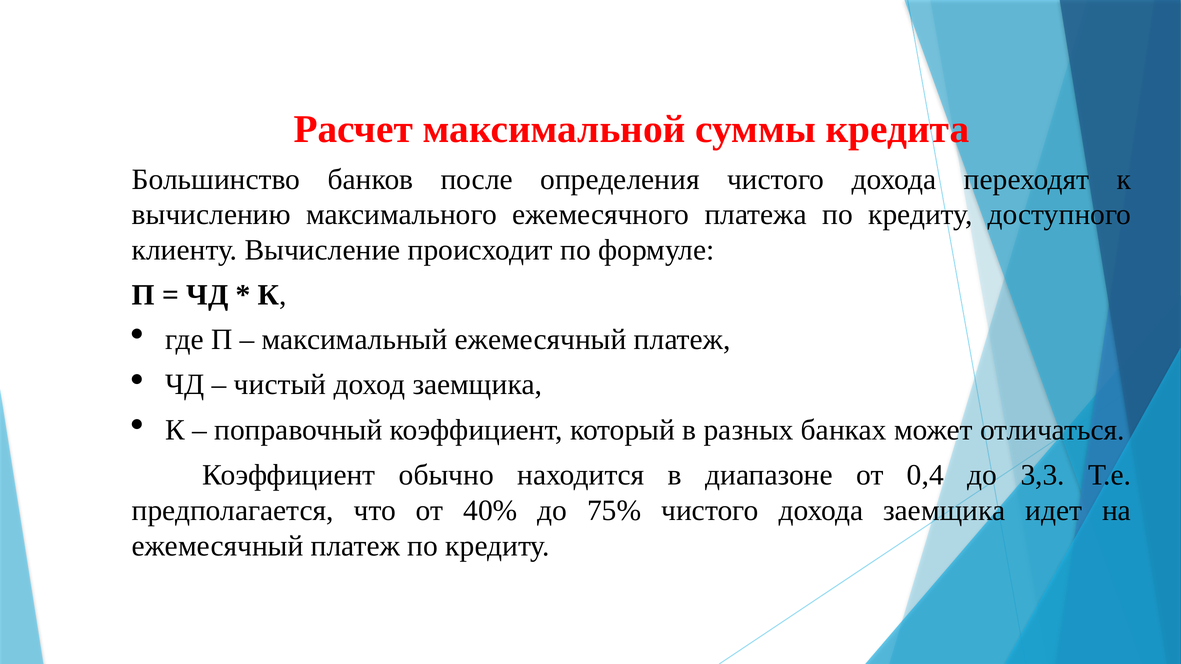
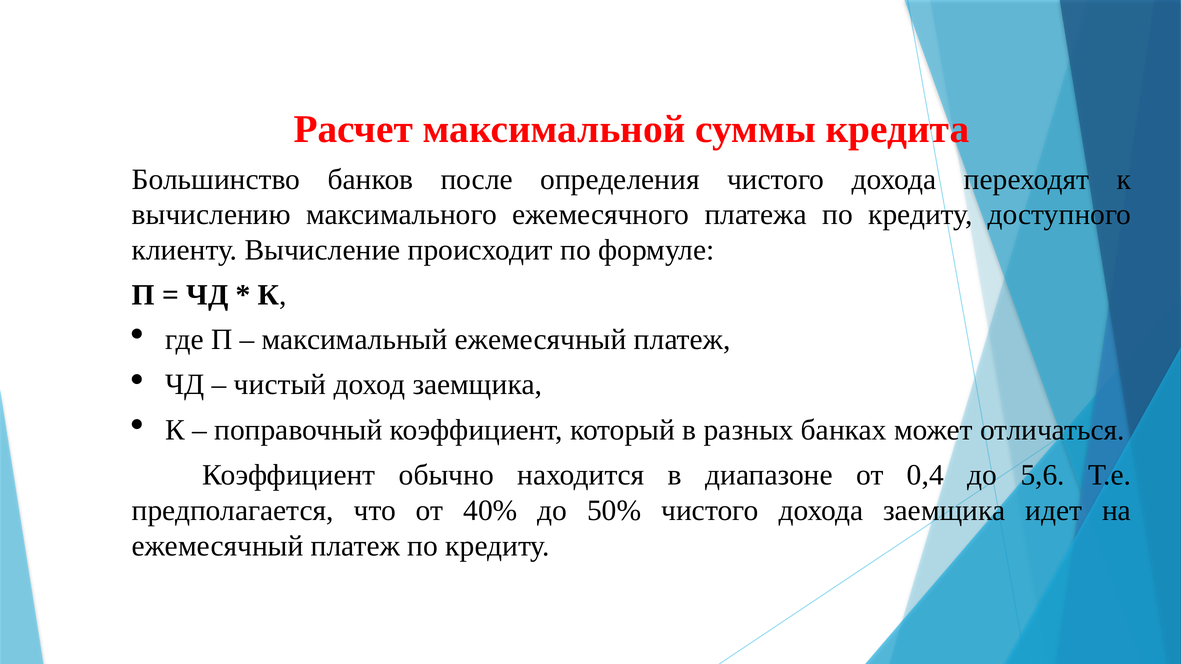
3,3: 3,3 -> 5,6
75%: 75% -> 50%
